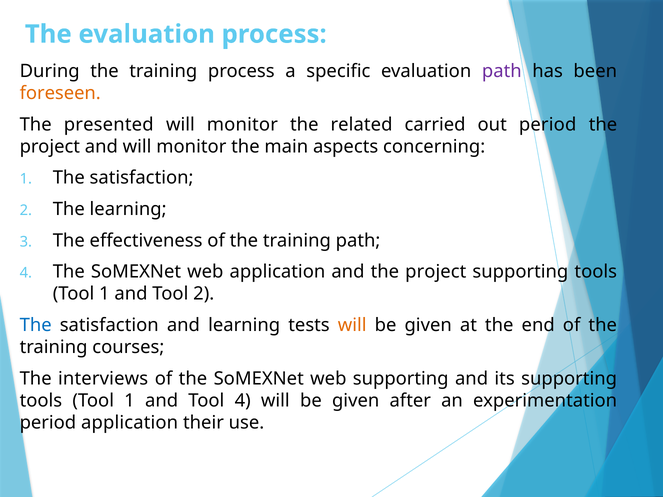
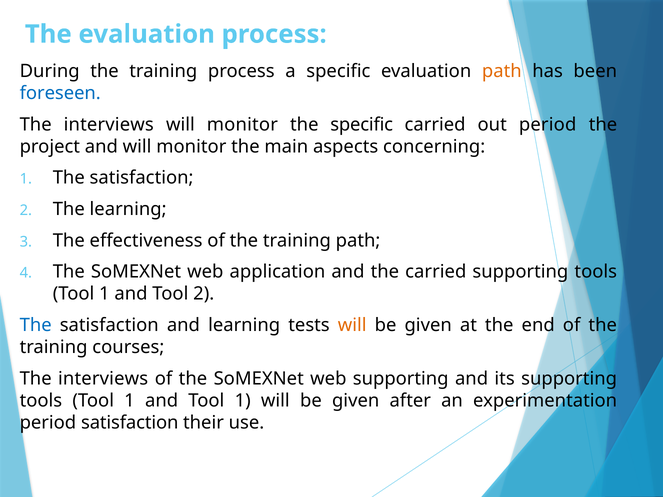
path at (502, 71) colour: purple -> orange
foreseen colour: orange -> blue
presented at (109, 125): presented -> interviews
the related: related -> specific
and the project: project -> carried
and Tool 4: 4 -> 1
period application: application -> satisfaction
